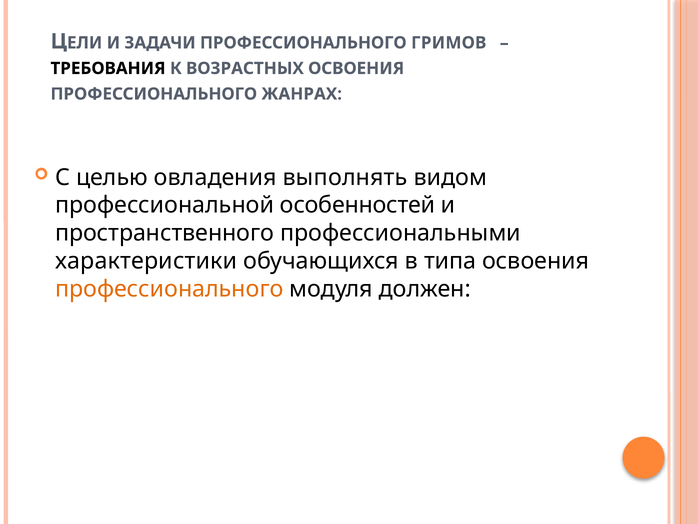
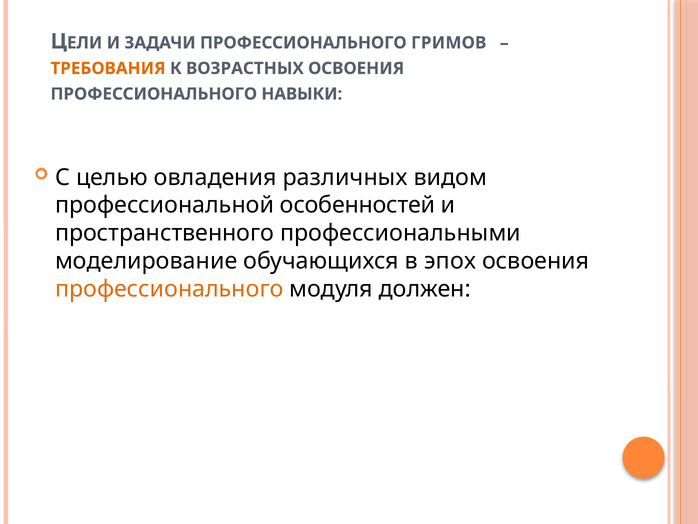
ТРЕБОВАНИЯ colour: black -> orange
ЖАНРАХ: ЖАНРАХ -> НАВЫКИ
выполнять: выполнять -> различных
характеристики: характеристики -> моделирование
типа: типа -> эпох
